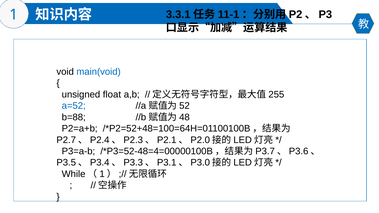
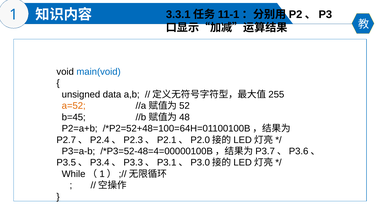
float: float -> data
a=52 colour: blue -> orange
b=88: b=88 -> b=45
